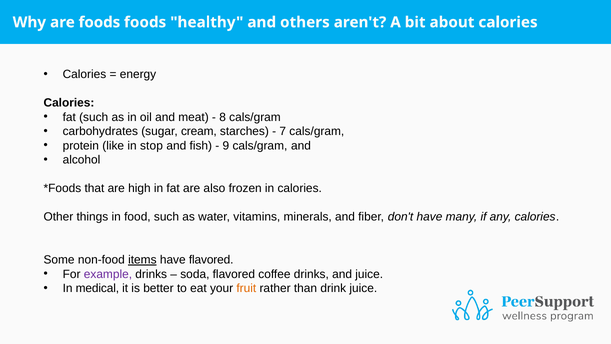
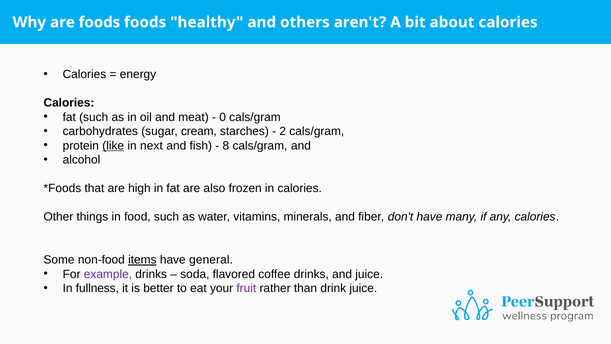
8: 8 -> 0
7: 7 -> 2
like underline: none -> present
stop: stop -> next
9: 9 -> 8
have flavored: flavored -> general
medical: medical -> fullness
fruit colour: orange -> purple
